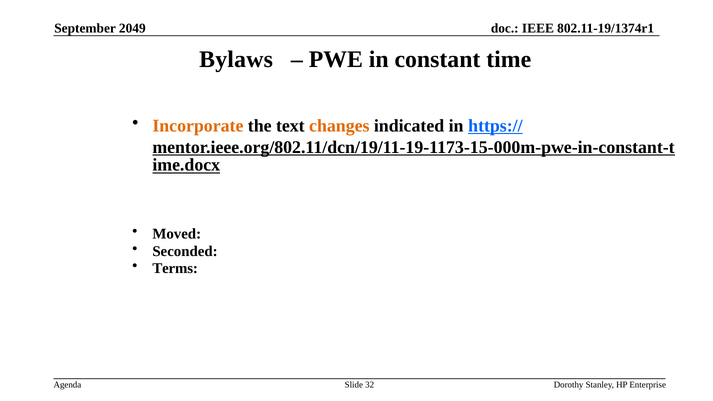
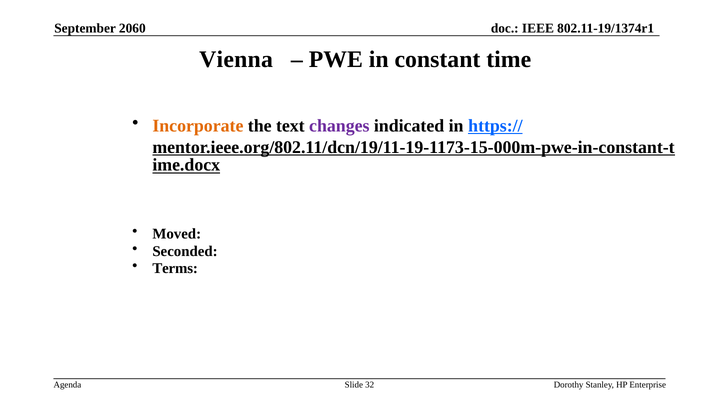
2049: 2049 -> 2060
Bylaws: Bylaws -> Vienna
changes colour: orange -> purple
